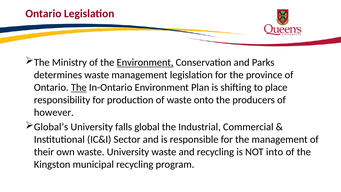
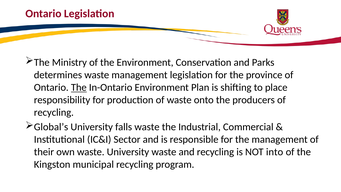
Environment at (145, 62) underline: present -> none
however at (54, 112): however -> recycling
falls global: global -> waste
